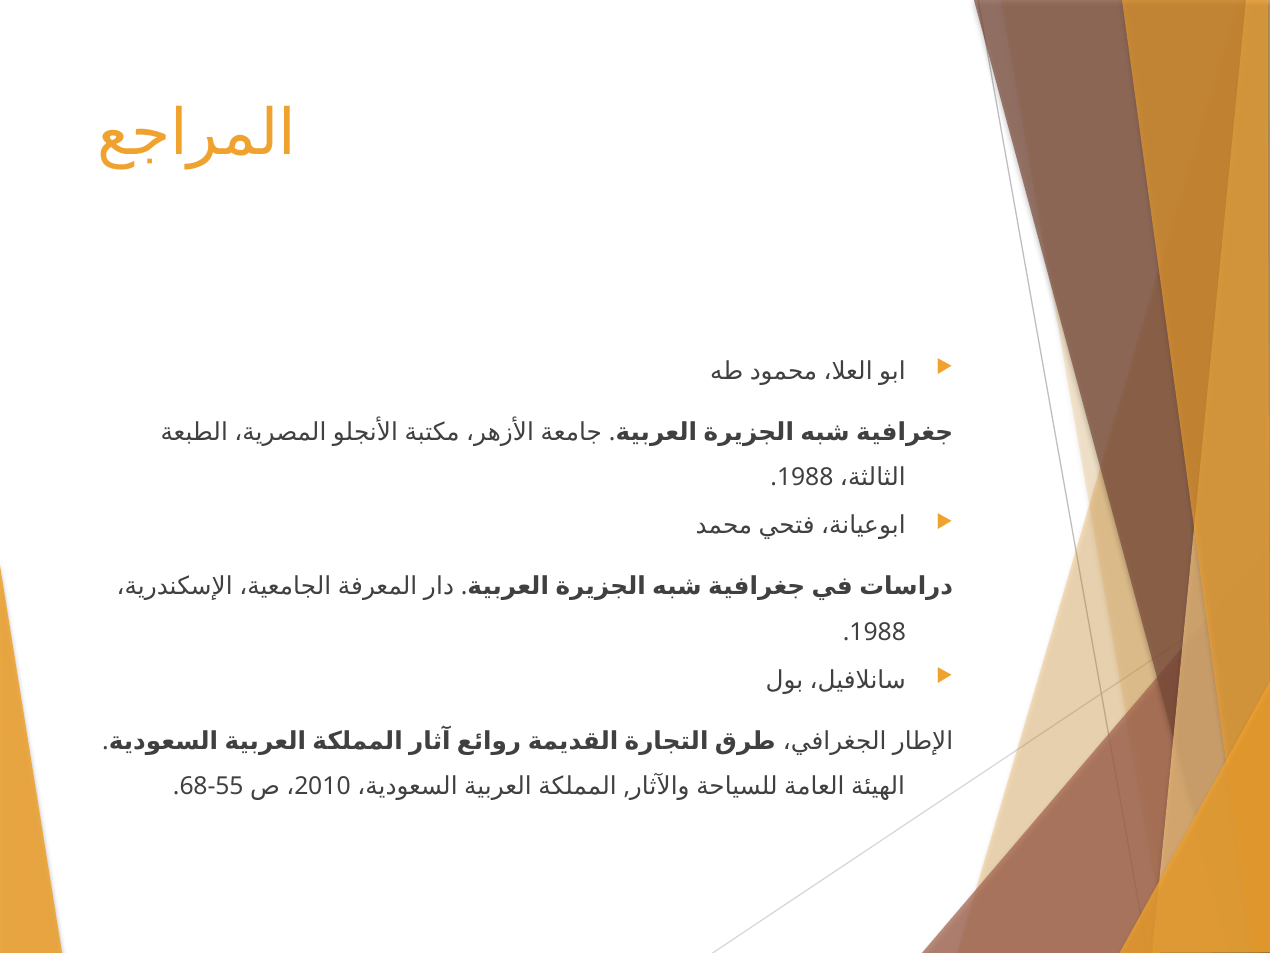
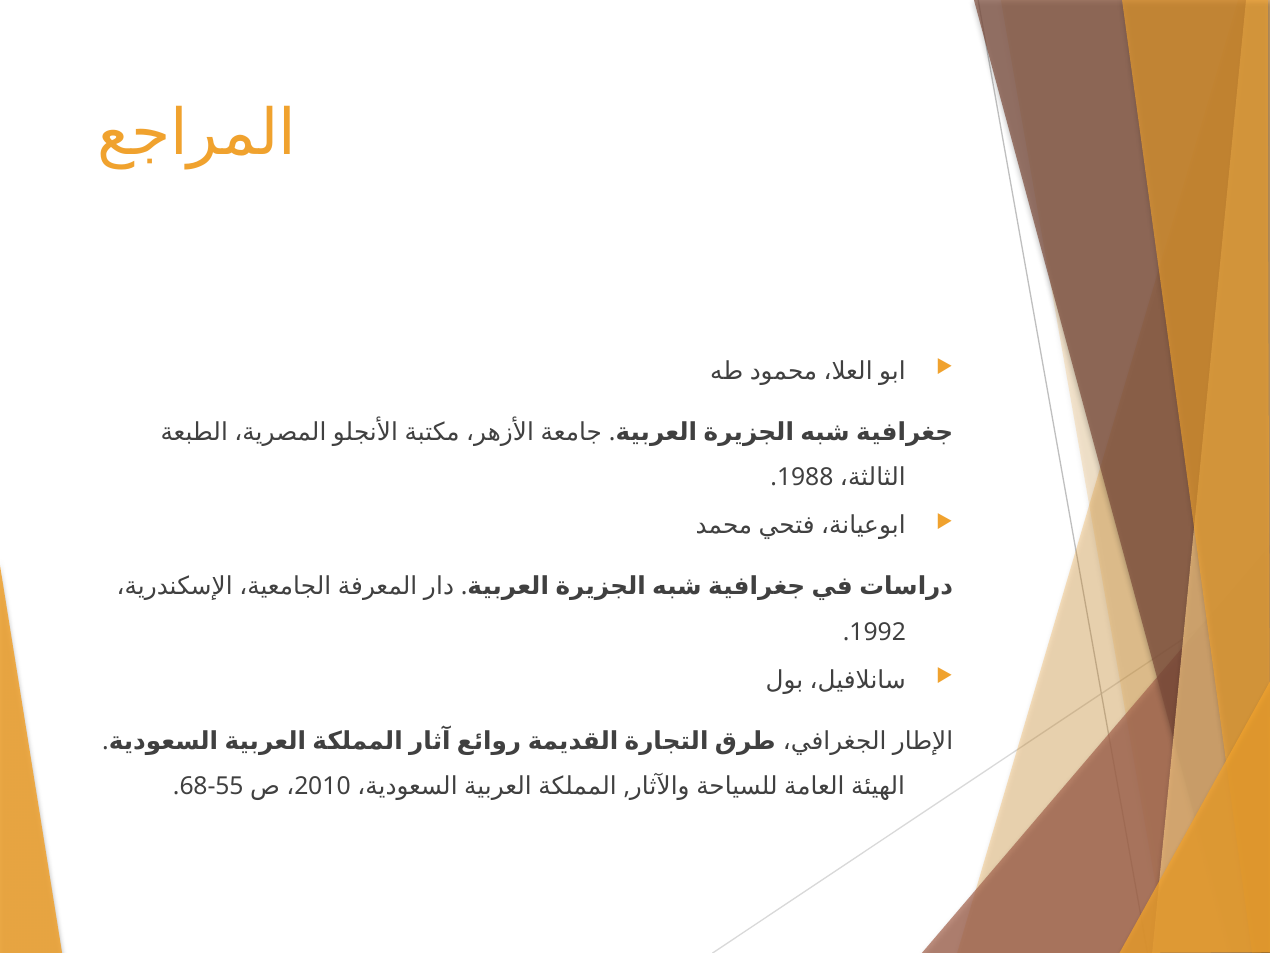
1988 at (878, 632): 1988 -> 1992
